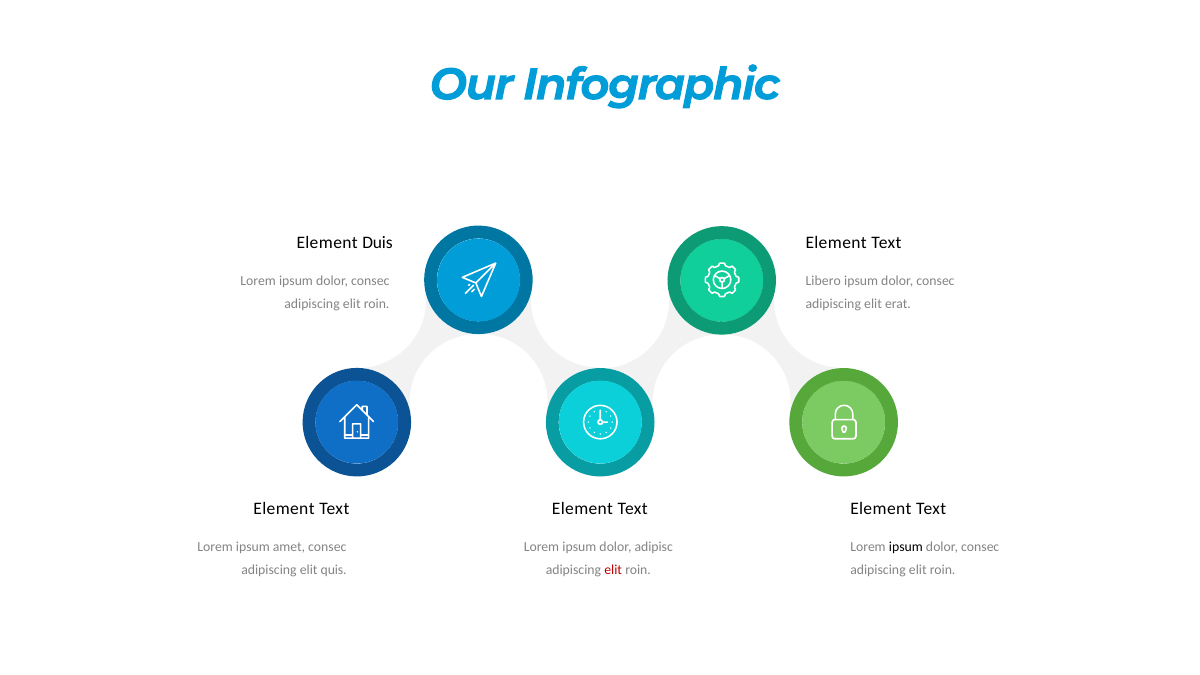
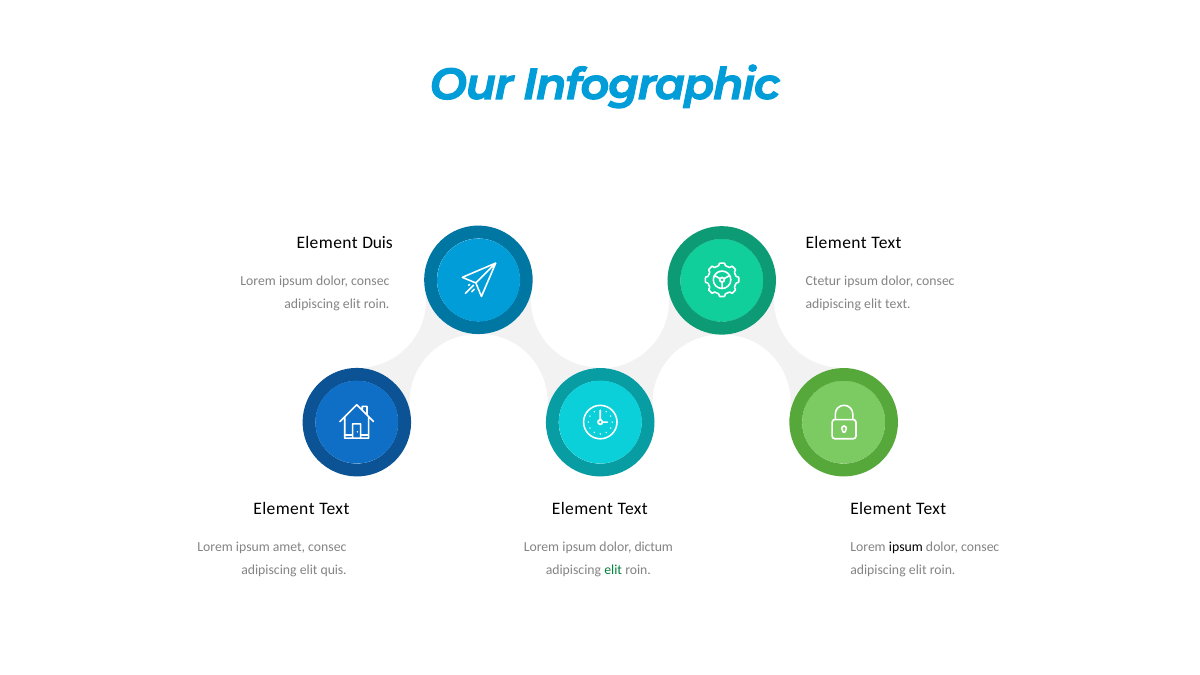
Libero: Libero -> Ctetur
elit erat: erat -> text
adipisc: adipisc -> dictum
elit at (613, 570) colour: red -> green
